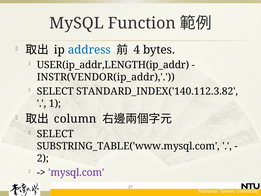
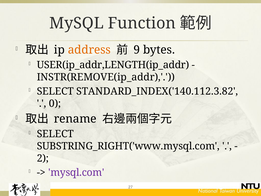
address colour: blue -> orange
4: 4 -> 9
INSTR(VENDOR(ip_addr: INSTR(VENDOR(ip_addr -> INSTR(REMOVE(ip_addr
1: 1 -> 0
column: column -> rename
SUBSTRING_TABLE('www.mysql.com: SUBSTRING_TABLE('www.mysql.com -> SUBSTRING_RIGHT('www.mysql.com
